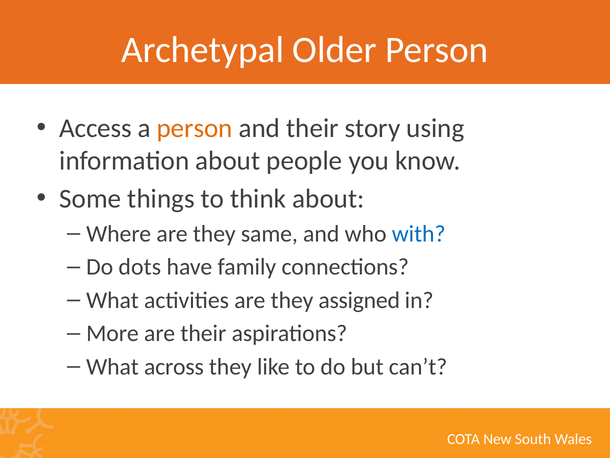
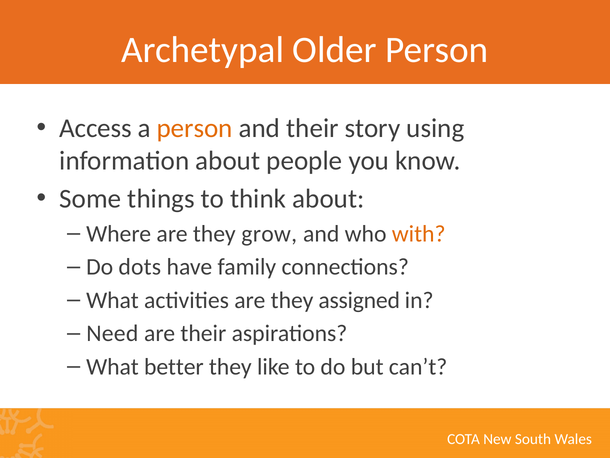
same: same -> grow
with colour: blue -> orange
More: More -> Need
across: across -> better
